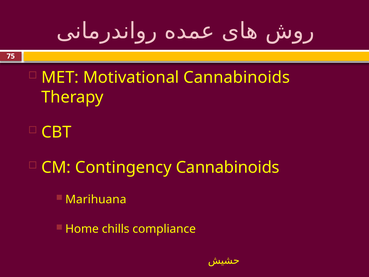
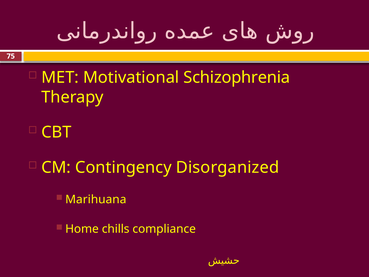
Motivational Cannabinoids: Cannabinoids -> Schizophrenia
Contingency Cannabinoids: Cannabinoids -> Disorganized
